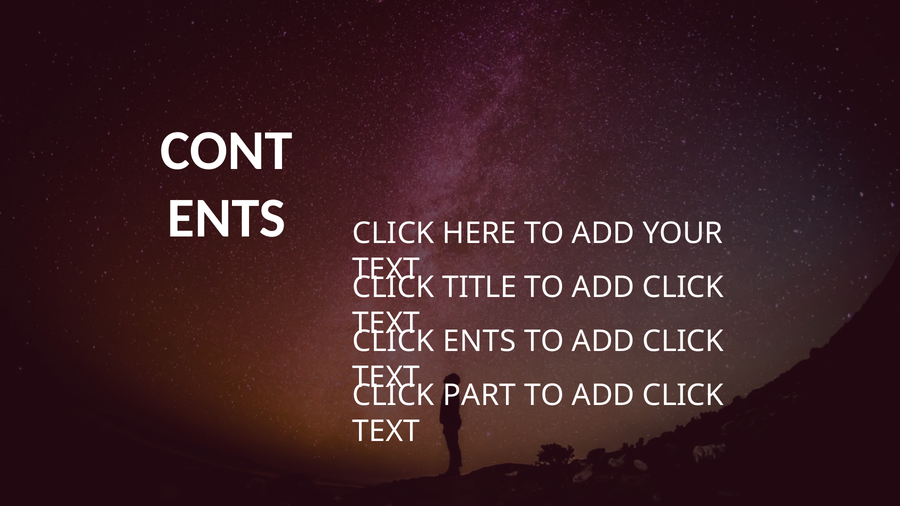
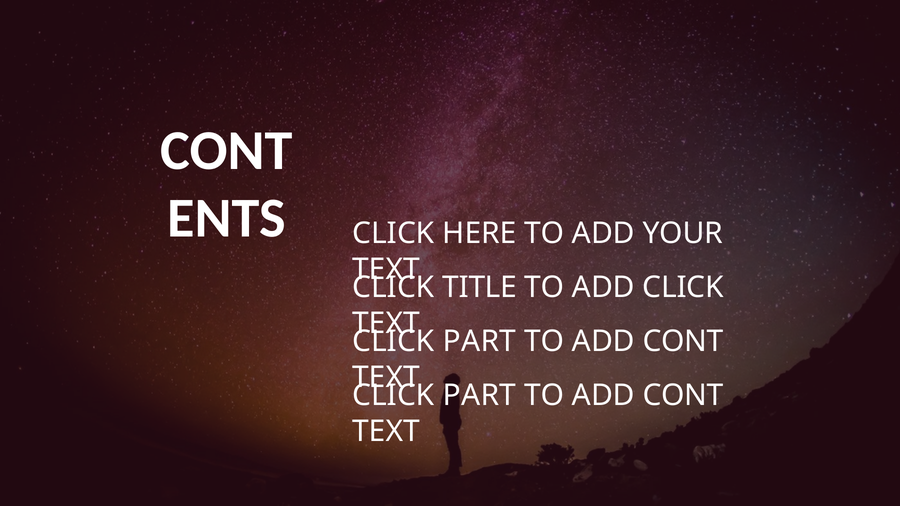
ENTS at (479, 342): ENTS -> PART
CLICK at (683, 342): CLICK -> CONT
CLICK at (683, 396): CLICK -> CONT
